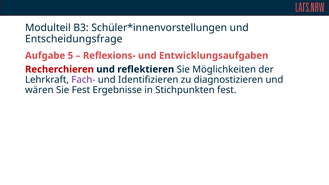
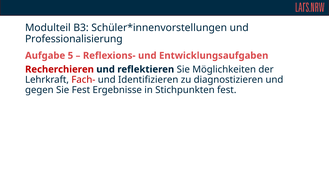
Entscheidungsfrage: Entscheidungsfrage -> Professionalisierung
Fach- colour: purple -> red
wären: wären -> gegen
